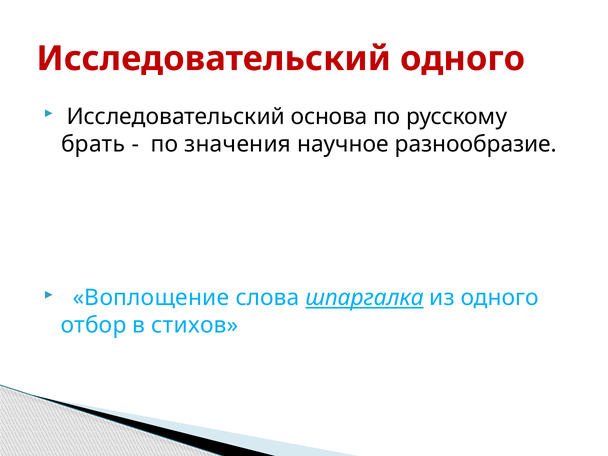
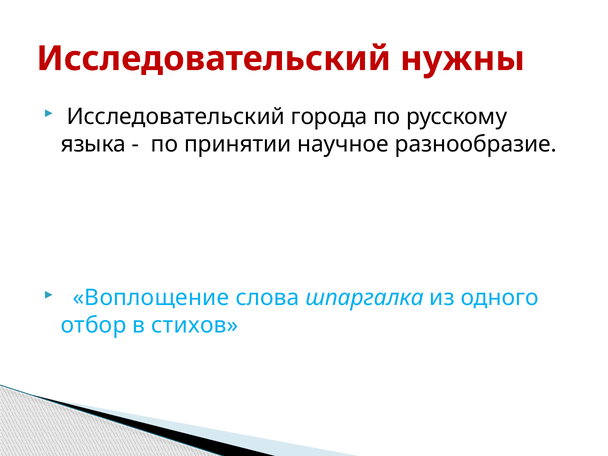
Исследовательский одного: одного -> нужны
основа: основа -> города
брать: брать -> языка
значения: значения -> принятии
шпаргалка underline: present -> none
